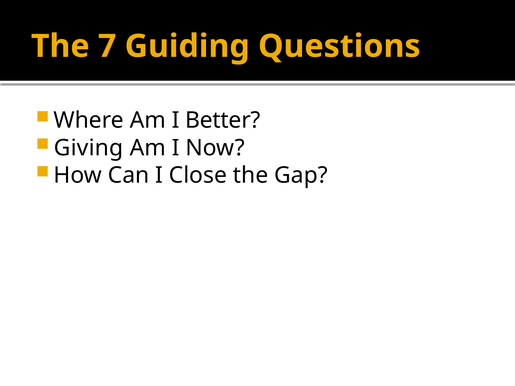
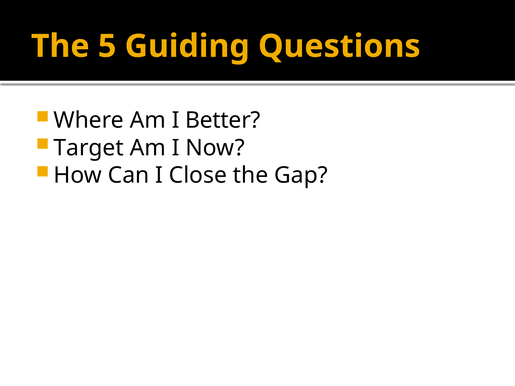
7: 7 -> 5
Giving: Giving -> Target
